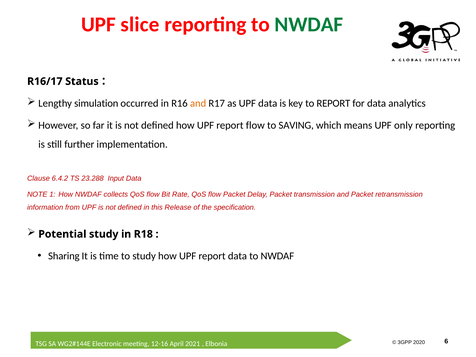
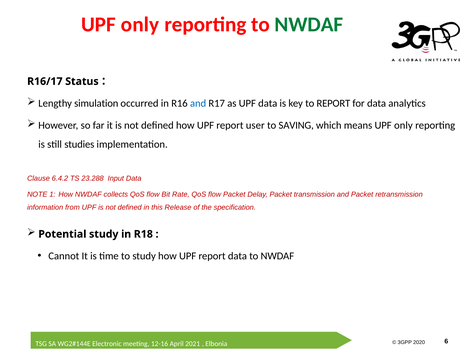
slice at (140, 25): slice -> only
and at (198, 103) colour: orange -> blue
report flow: flow -> user
further: further -> studies
Sharing: Sharing -> Cannot
